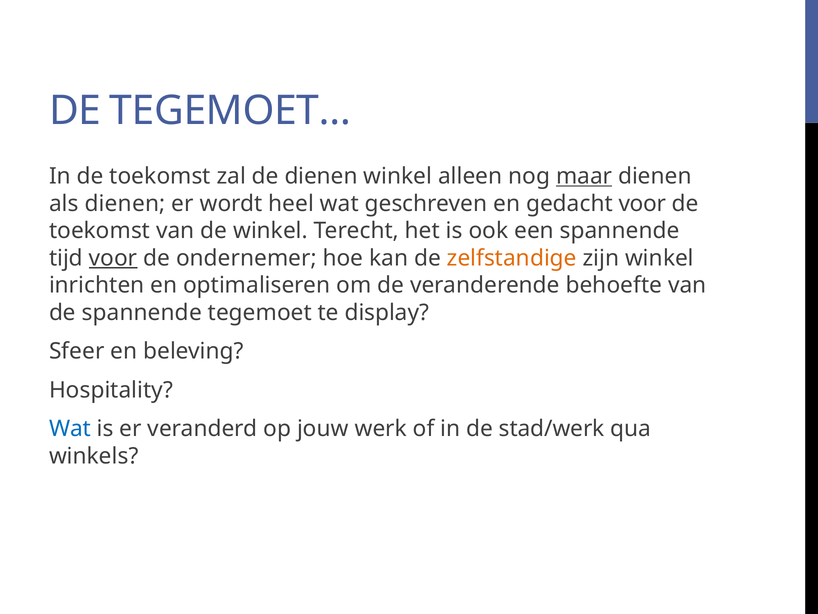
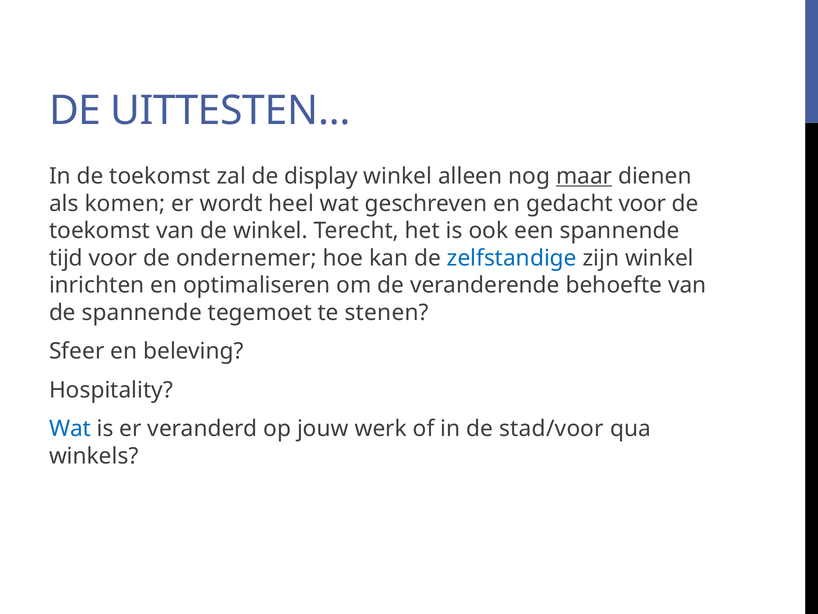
TEGEMOET…: TEGEMOET… -> UITTESTEN…
de dienen: dienen -> display
als dienen: dienen -> komen
voor at (113, 258) underline: present -> none
zelfstandige colour: orange -> blue
display: display -> stenen
stad/werk: stad/werk -> stad/voor
